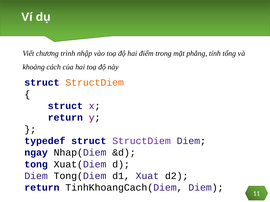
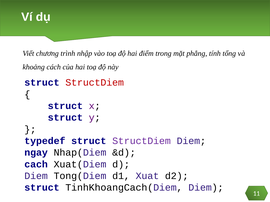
StructDiem at (95, 83) colour: orange -> red
return at (65, 118): return -> struct
tong: tong -> cach
return at (42, 188): return -> struct
